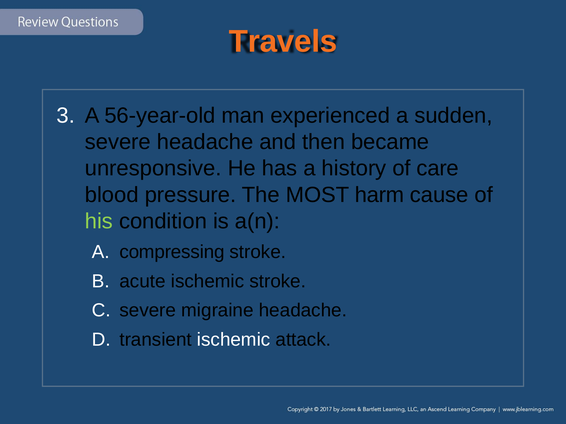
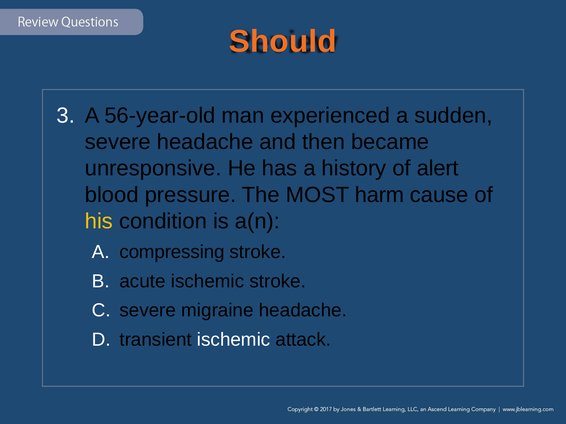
Travels: Travels -> Should
care: care -> alert
his colour: light green -> yellow
